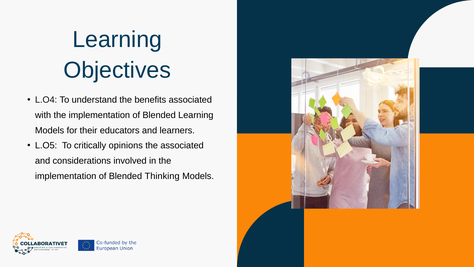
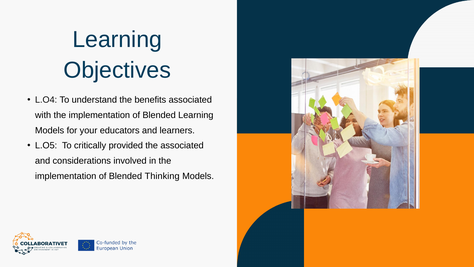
their: their -> your
opinions: opinions -> provided
